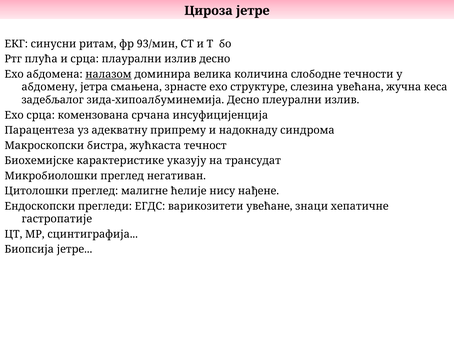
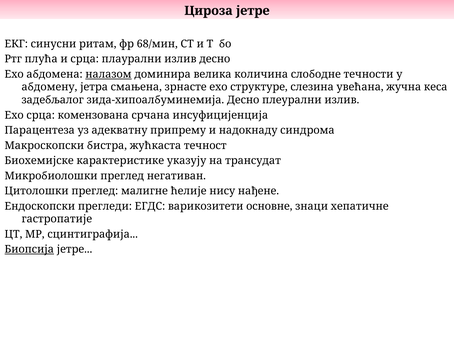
93/мин: 93/мин -> 68/мин
увећане: увећане -> основне
Биопсија underline: none -> present
